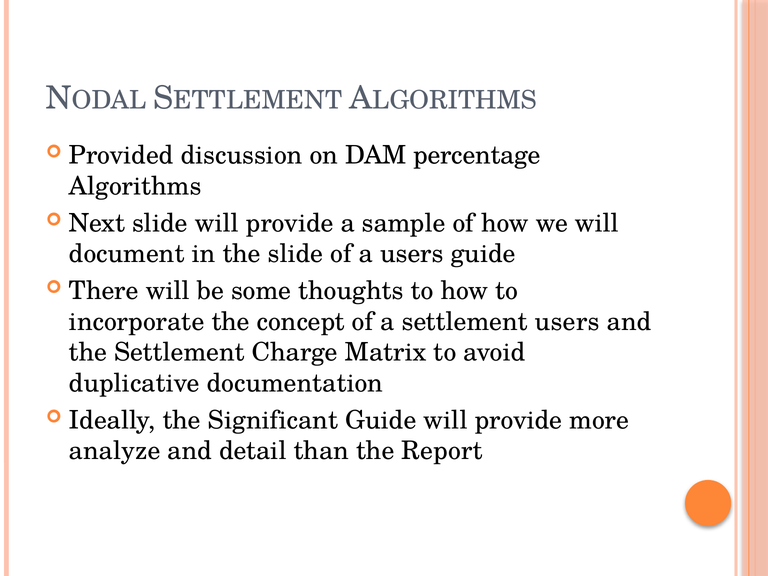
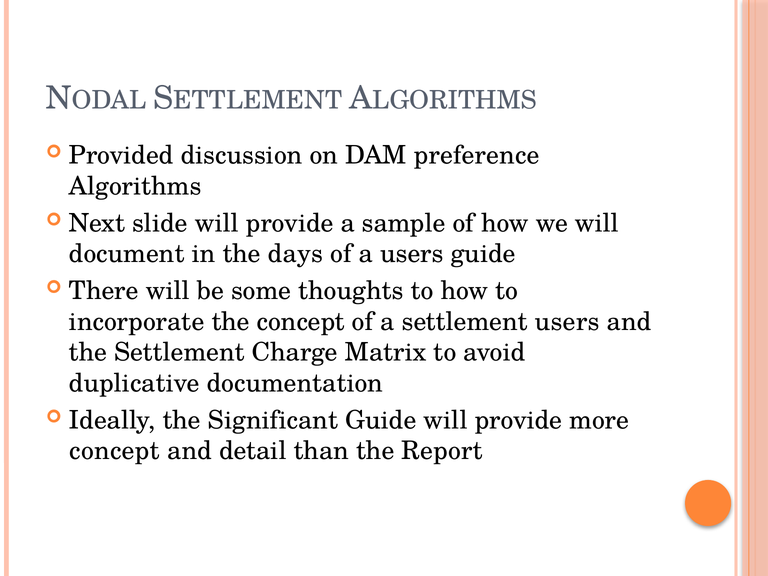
percentage: percentage -> preference
the slide: slide -> days
analyze at (115, 451): analyze -> concept
